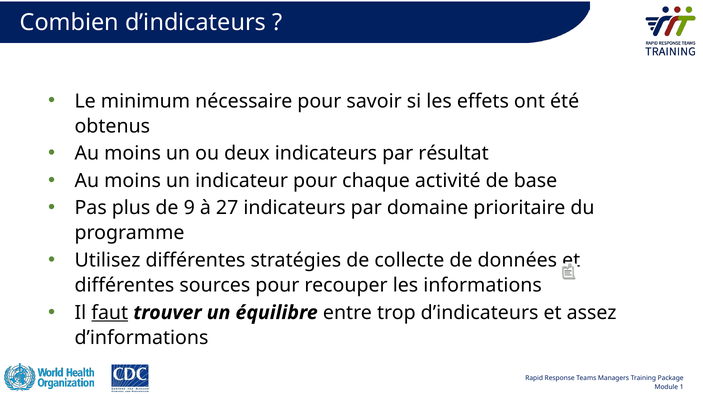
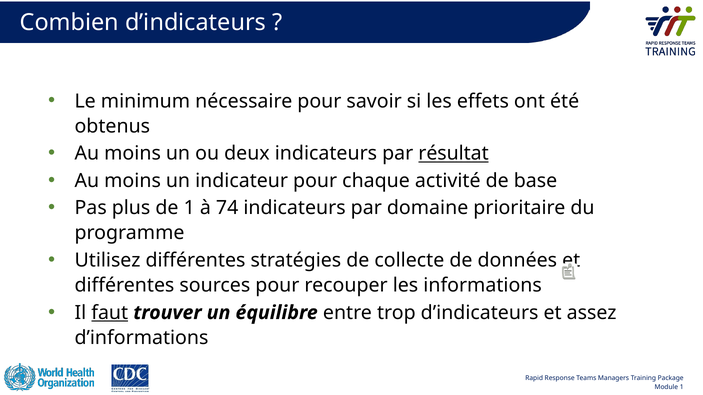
résultat underline: none -> present
de 9: 9 -> 1
27: 27 -> 74
